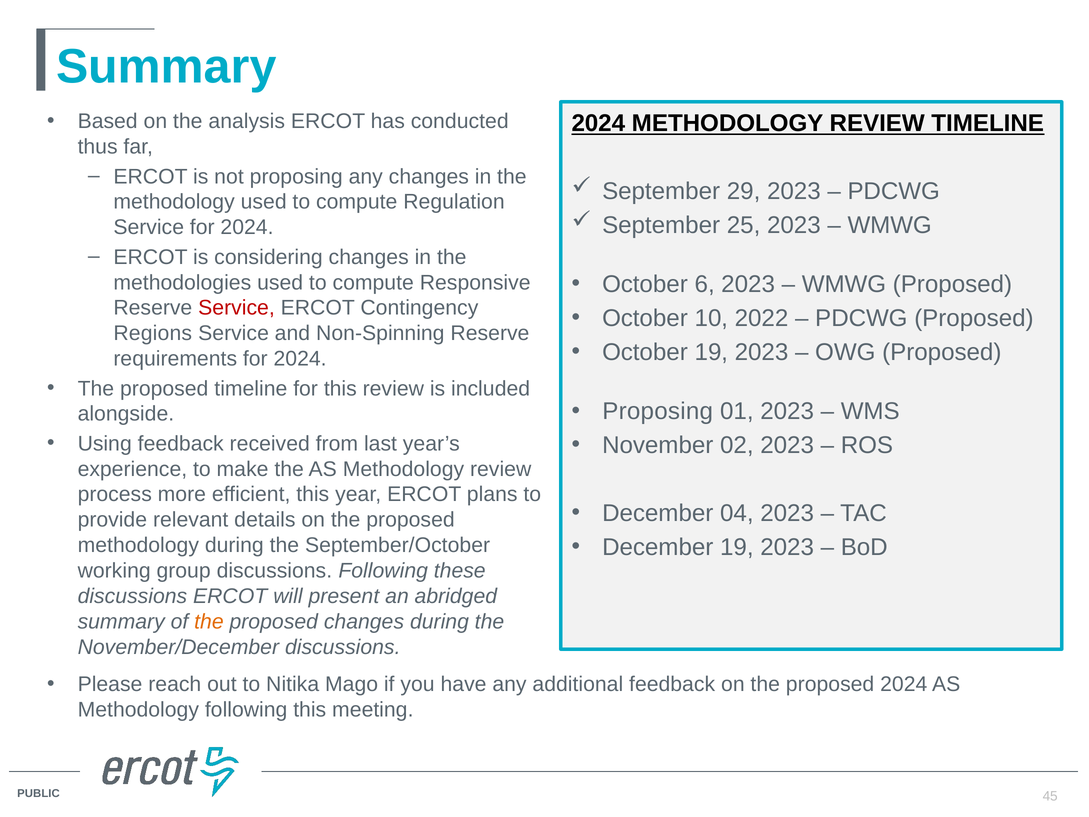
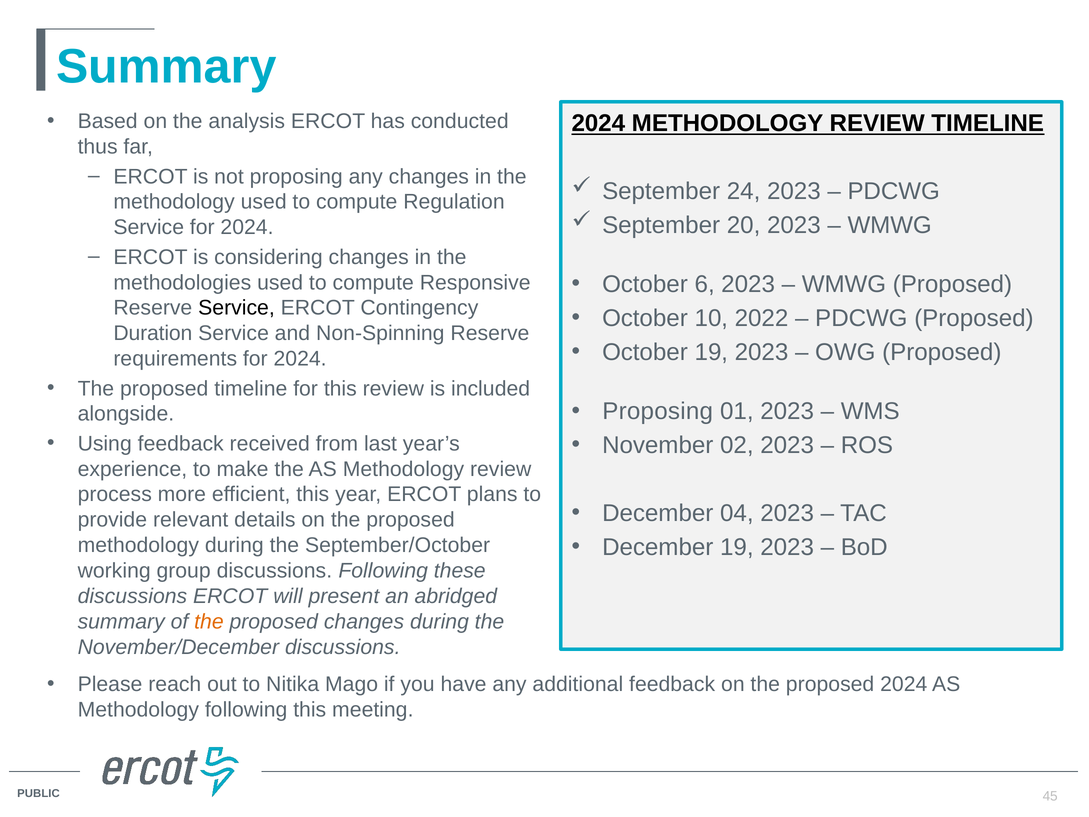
29: 29 -> 24
25: 25 -> 20
Service at (236, 308) colour: red -> black
Regions: Regions -> Duration
